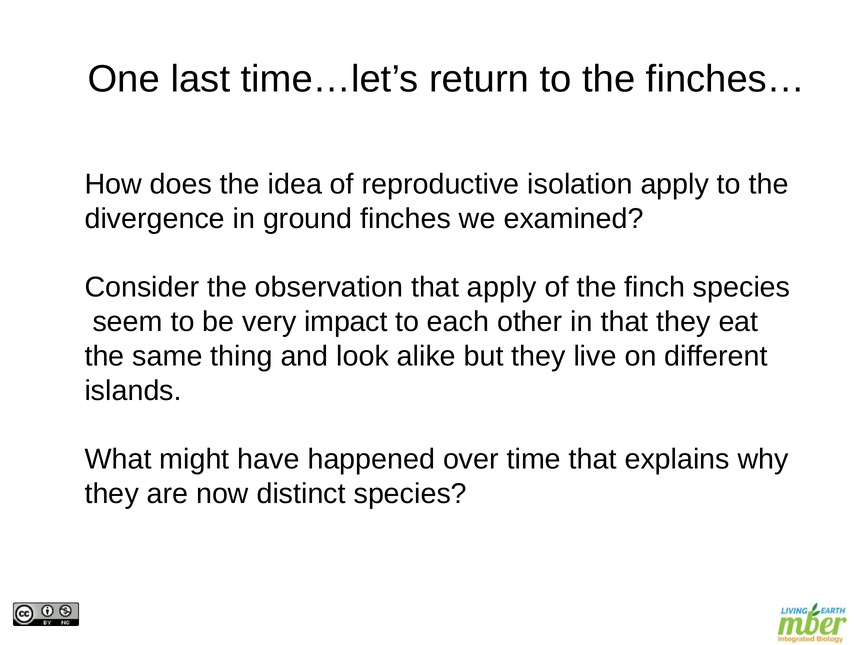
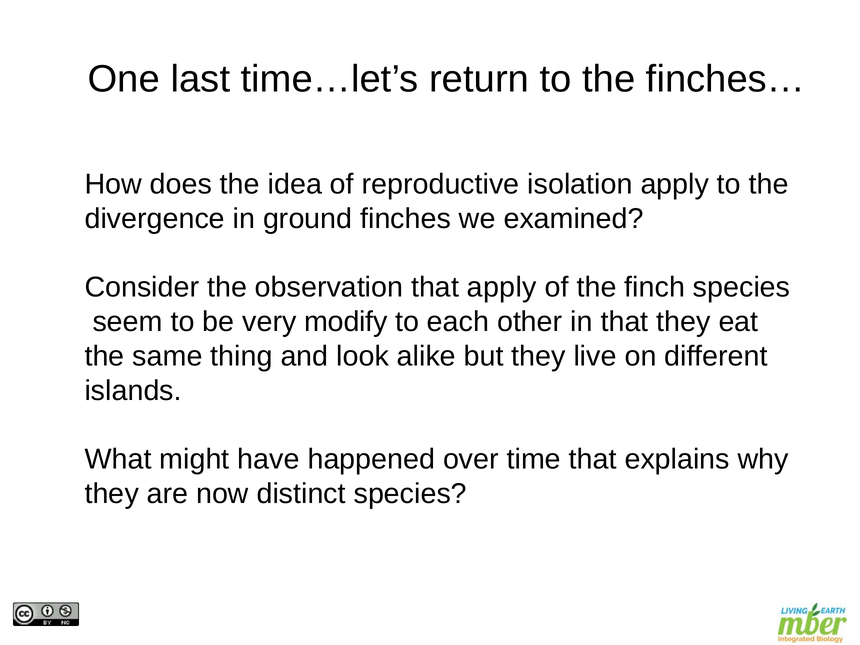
impact: impact -> modify
